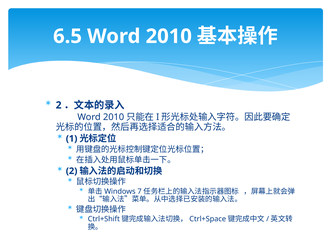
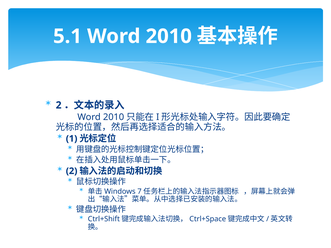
6.5: 6.5 -> 5.1
